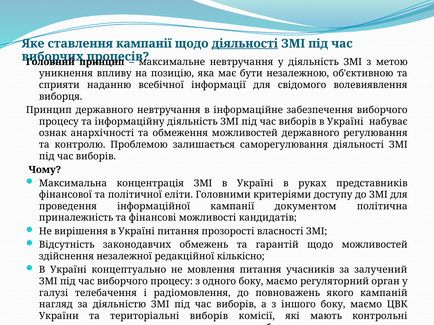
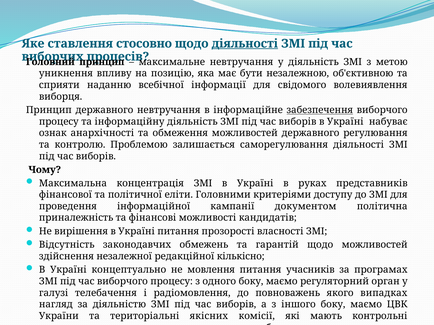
ставлення кампанії: кампанії -> стосовно
забезпечення underline: none -> present
залучений: залучений -> програмах
кампаній: кампаній -> випадках
територіальні виборів: виборів -> якісних
